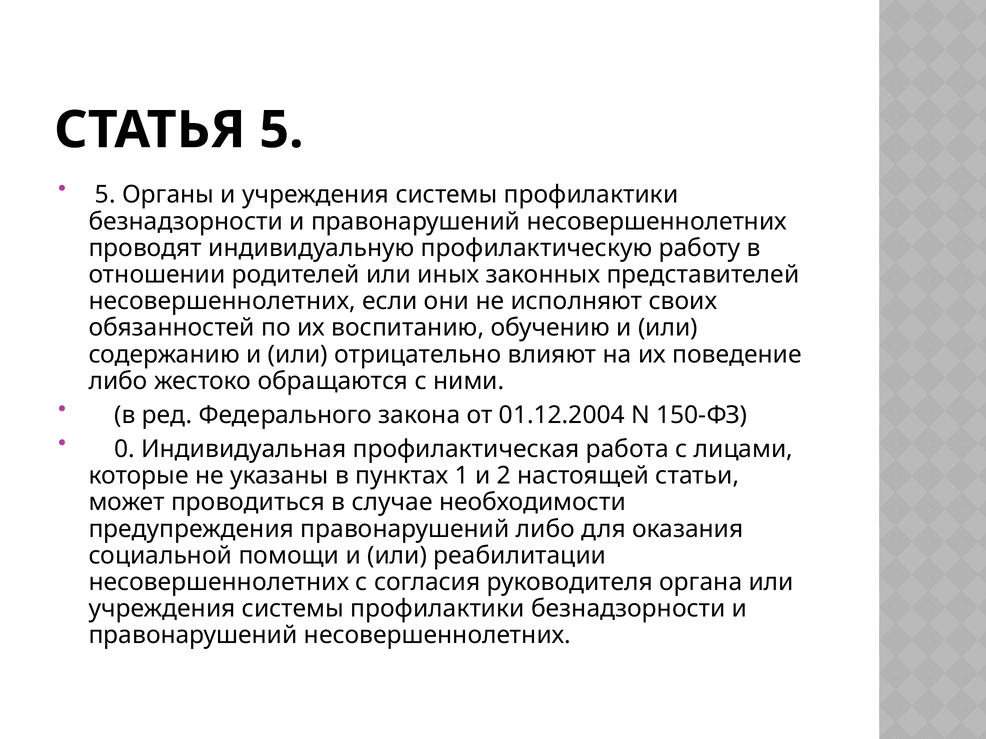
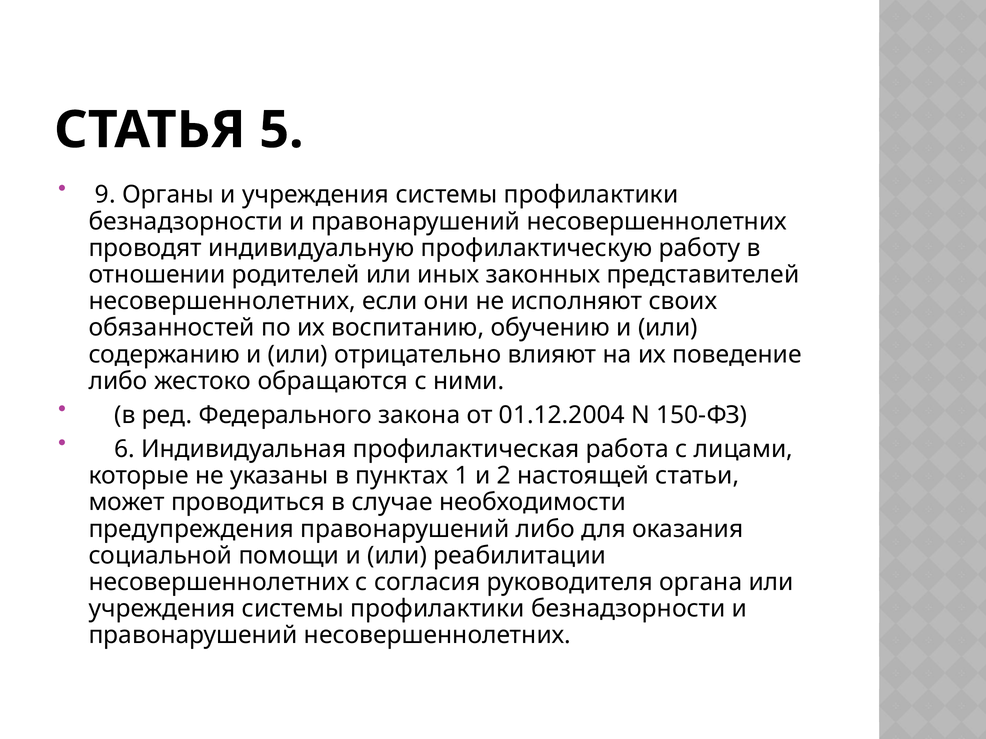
5 at (105, 195): 5 -> 9
0: 0 -> 6
